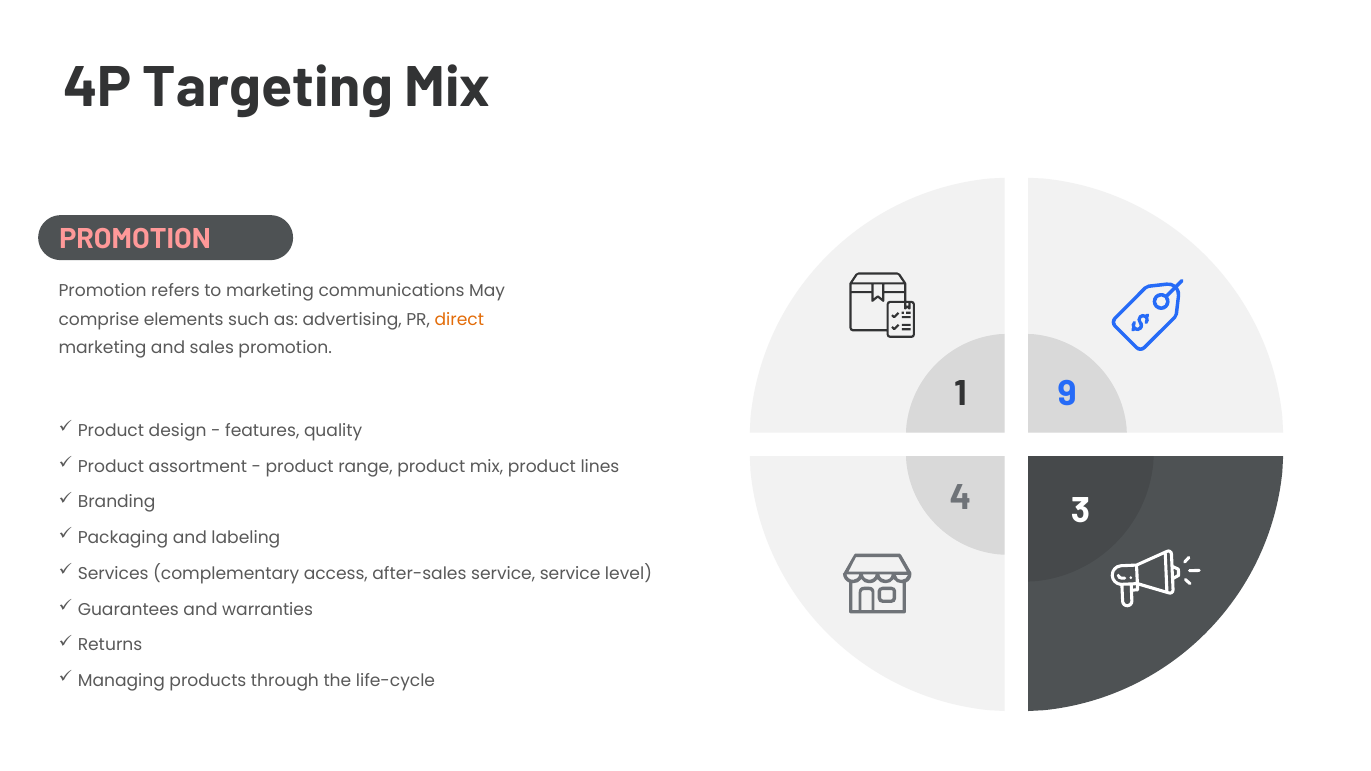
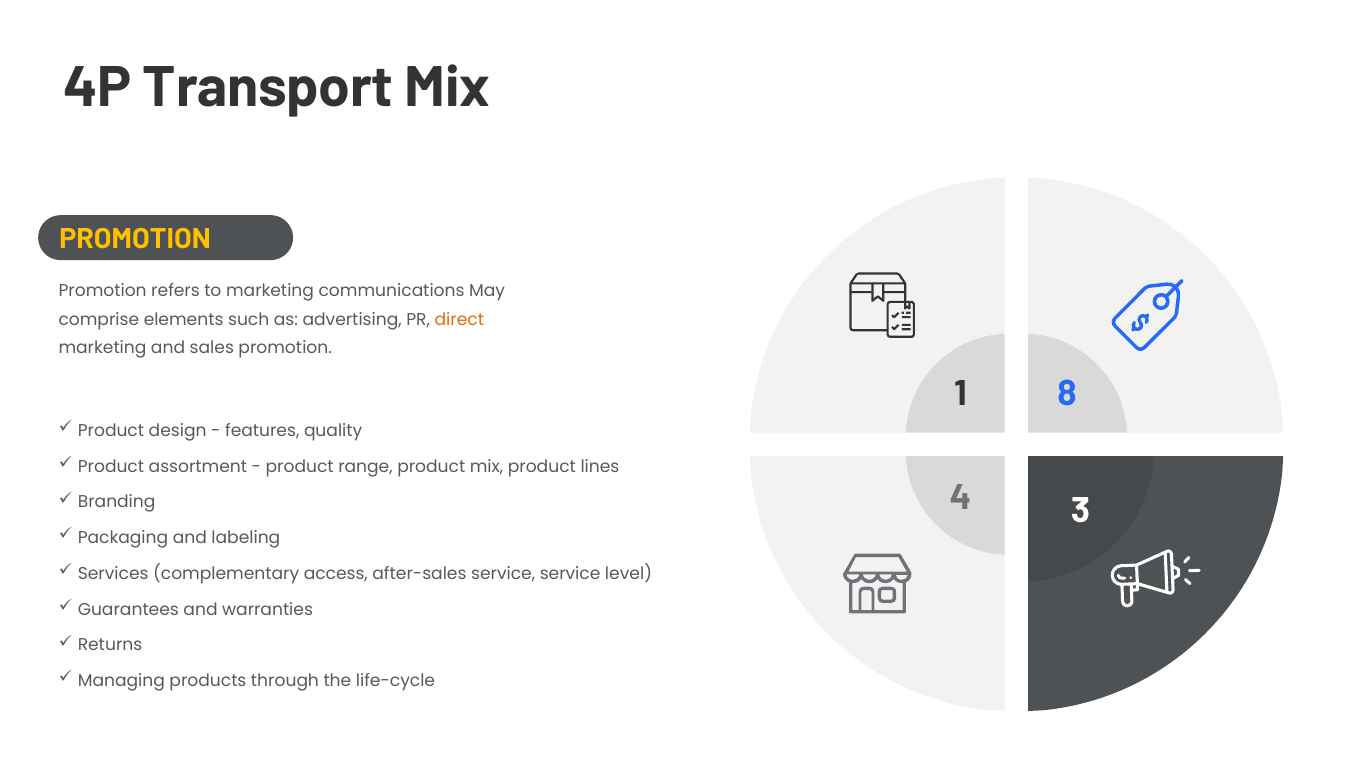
Targeting: Targeting -> Transport
PROMOTION at (135, 239) colour: pink -> yellow
9: 9 -> 8
